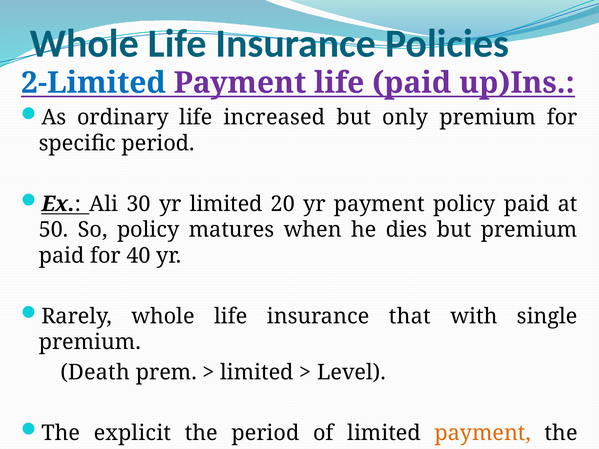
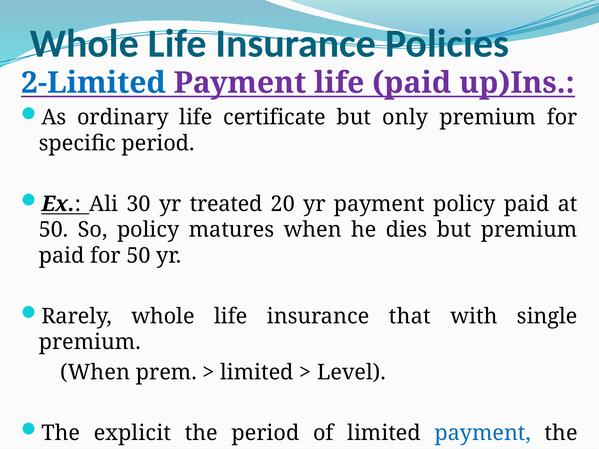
increased: increased -> certificate
yr limited: limited -> treated
for 40: 40 -> 50
Death at (95, 373): Death -> When
payment at (483, 433) colour: orange -> blue
